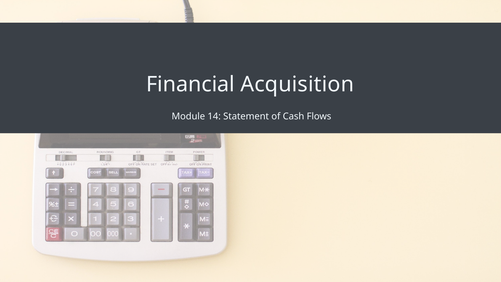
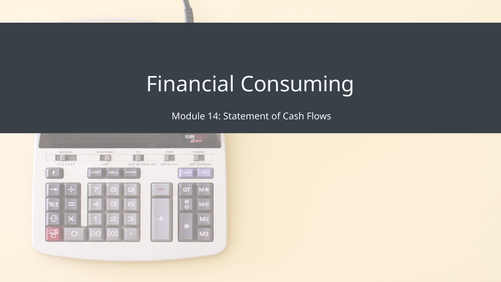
Acquisition: Acquisition -> Consuming
